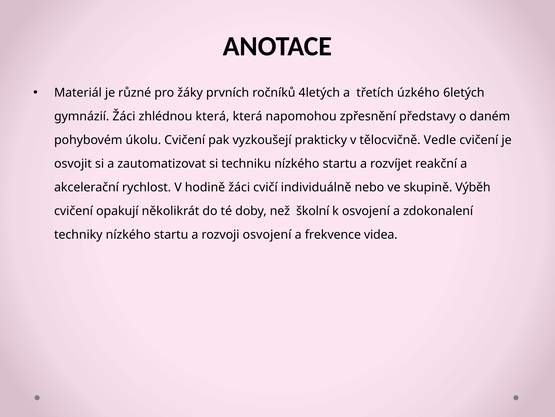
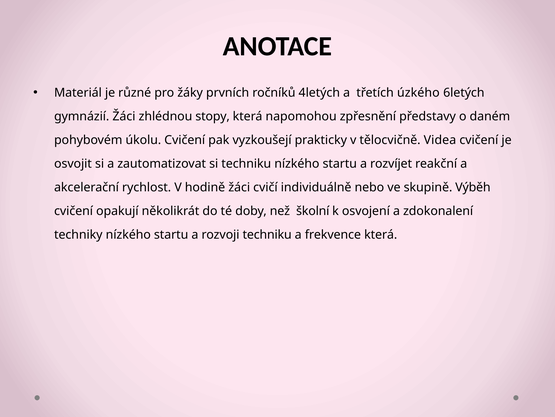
zhlédnou která: která -> stopy
Vedle: Vedle -> Videa
rozvoji osvojení: osvojení -> techniku
frekvence videa: videa -> která
